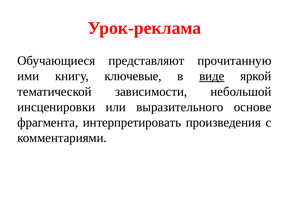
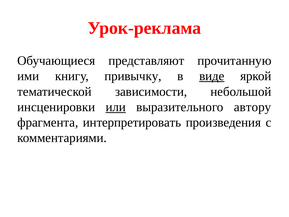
ключевые: ключевые -> привычку
или underline: none -> present
основе: основе -> автору
